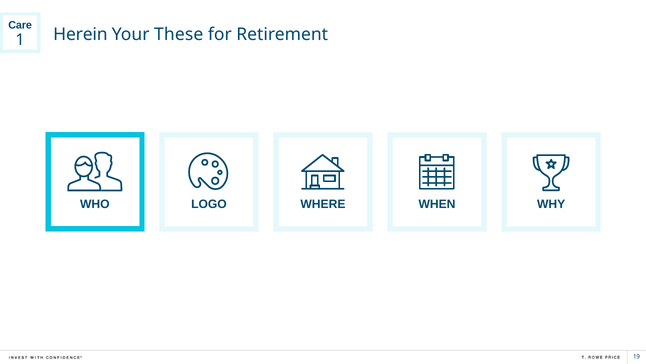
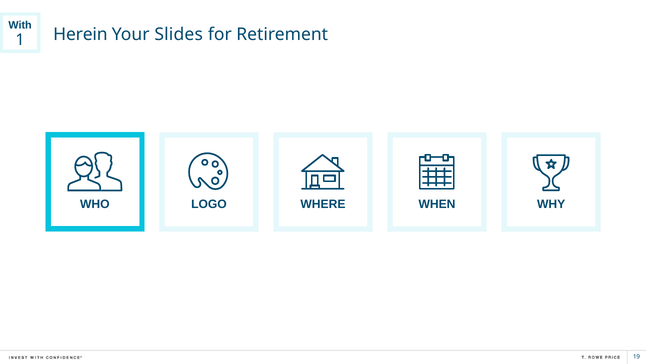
Care: Care -> With
These: These -> Slides
